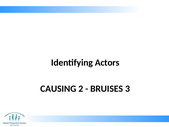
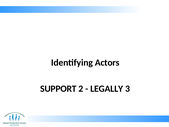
CAUSING: CAUSING -> SUPPORT
BRUISES: BRUISES -> LEGALLY
